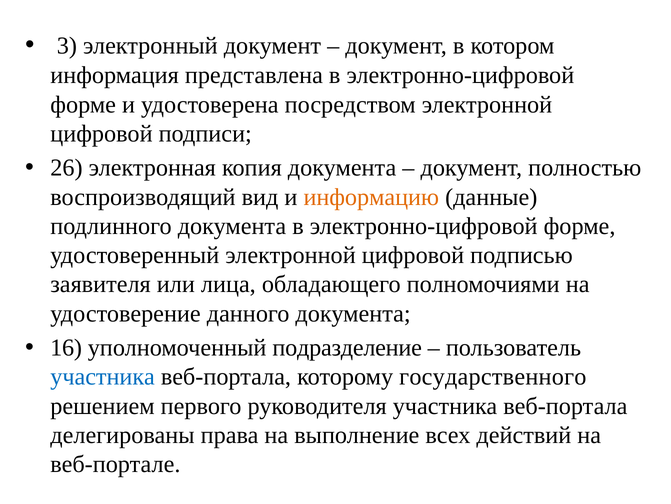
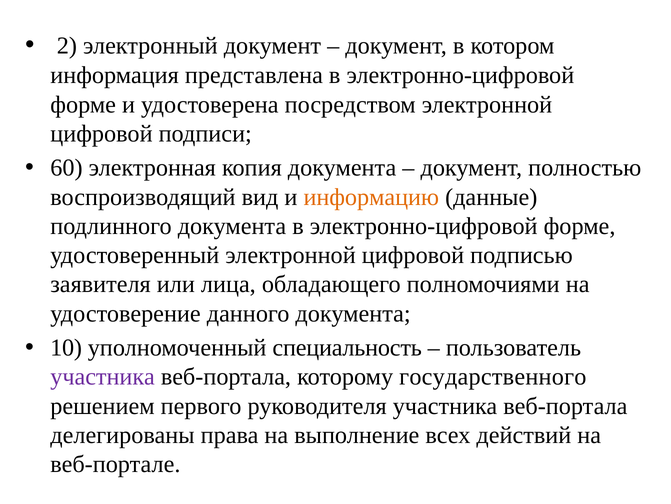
3: 3 -> 2
26: 26 -> 60
16: 16 -> 10
подразделение: подразделение -> специальность
участника at (103, 376) colour: blue -> purple
